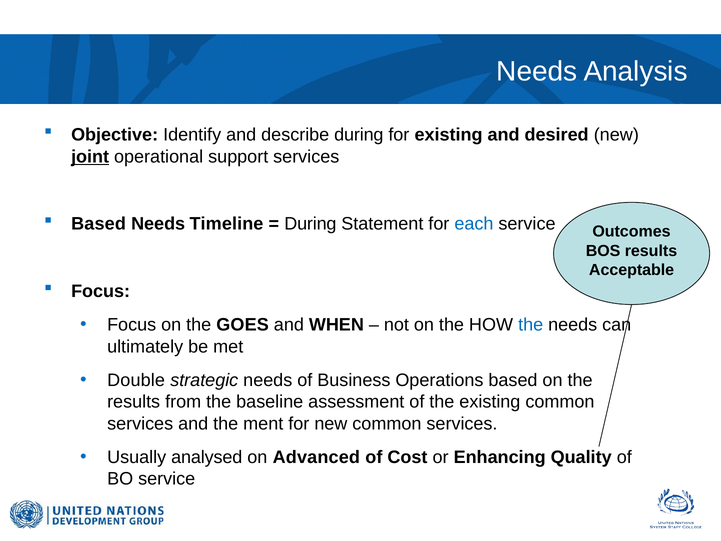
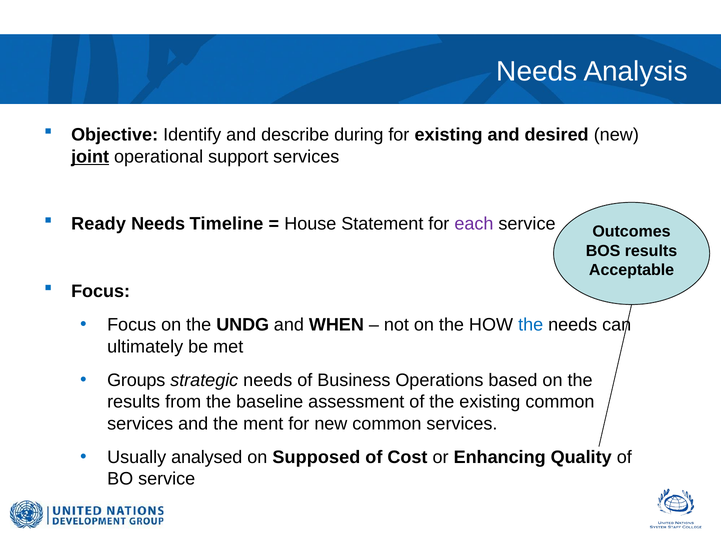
Based at (99, 224): Based -> Ready
During at (310, 224): During -> House
each colour: blue -> purple
GOES: GOES -> UNDG
Double: Double -> Groups
Advanced: Advanced -> Supposed
